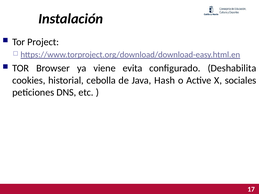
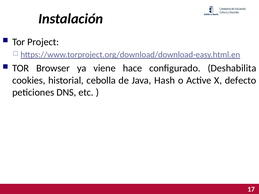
evita: evita -> hace
sociales: sociales -> defecto
